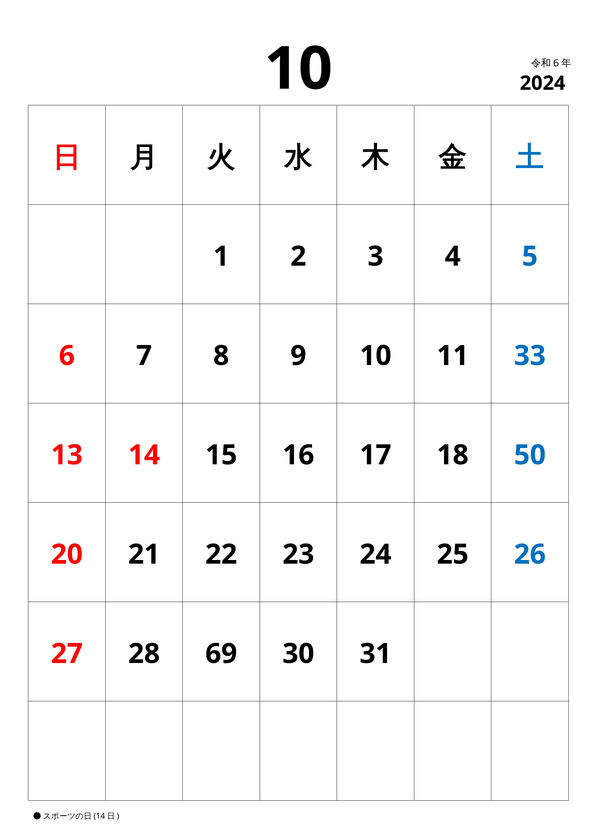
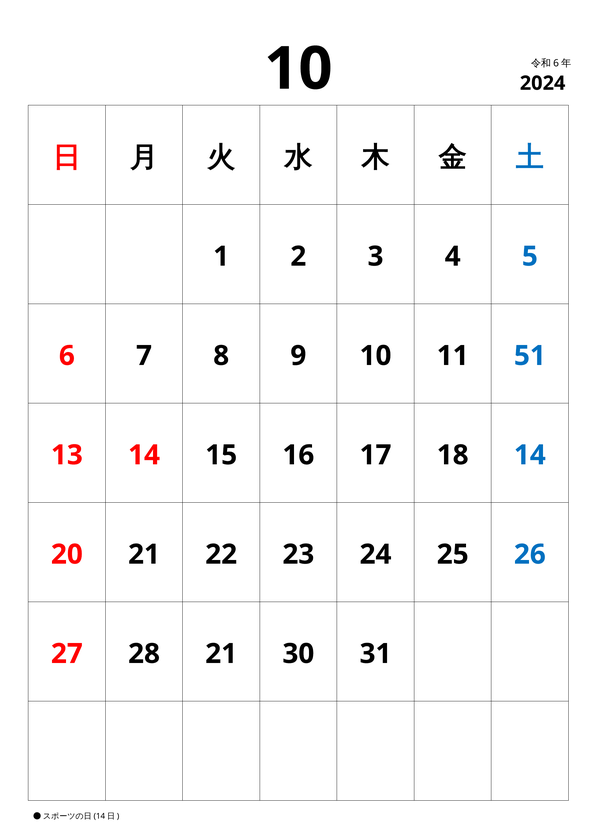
33: 33 -> 51
18 50: 50 -> 14
28 69: 69 -> 21
